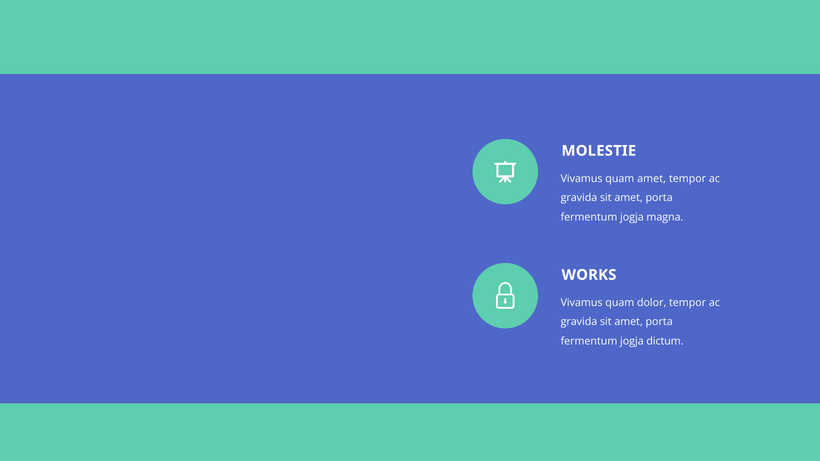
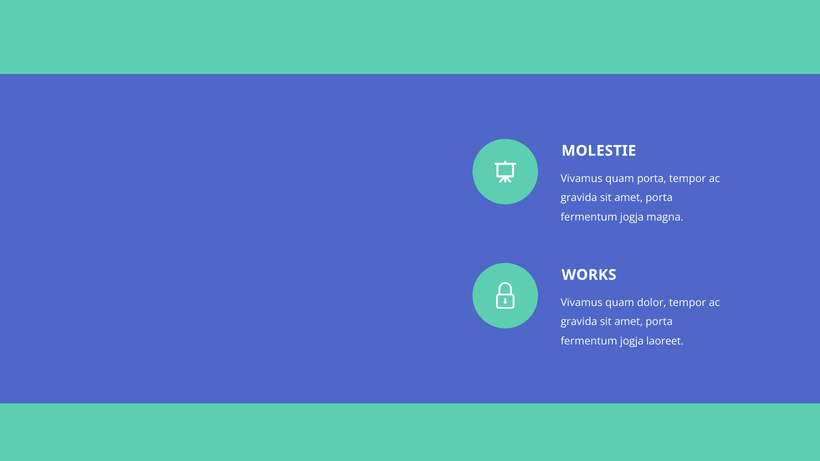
quam amet: amet -> porta
dictum: dictum -> laoreet
